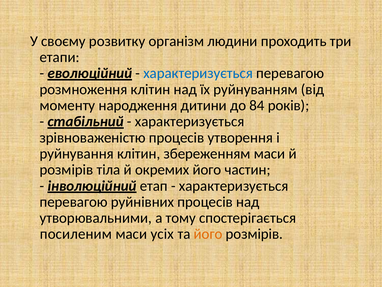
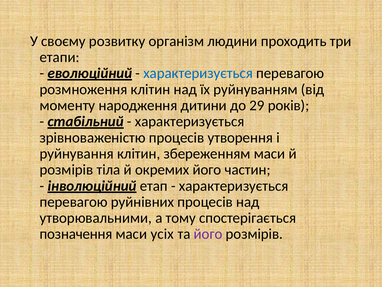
84: 84 -> 29
посиленим: посиленим -> позначення
його at (208, 234) colour: orange -> purple
